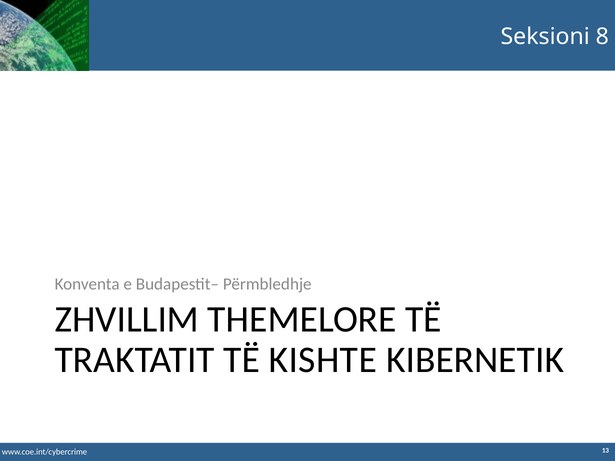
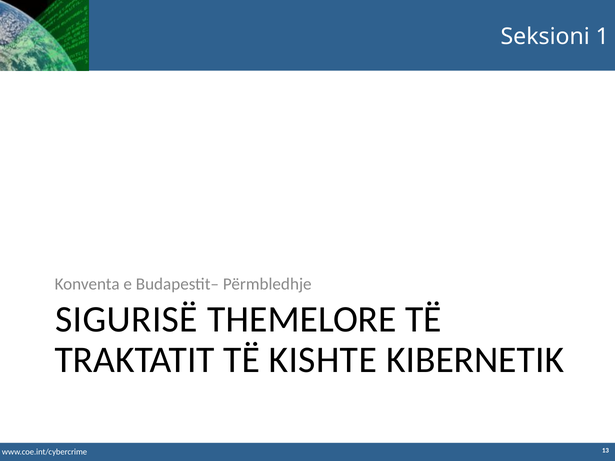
8: 8 -> 1
ZHVILLIM: ZHVILLIM -> SIGURISË
